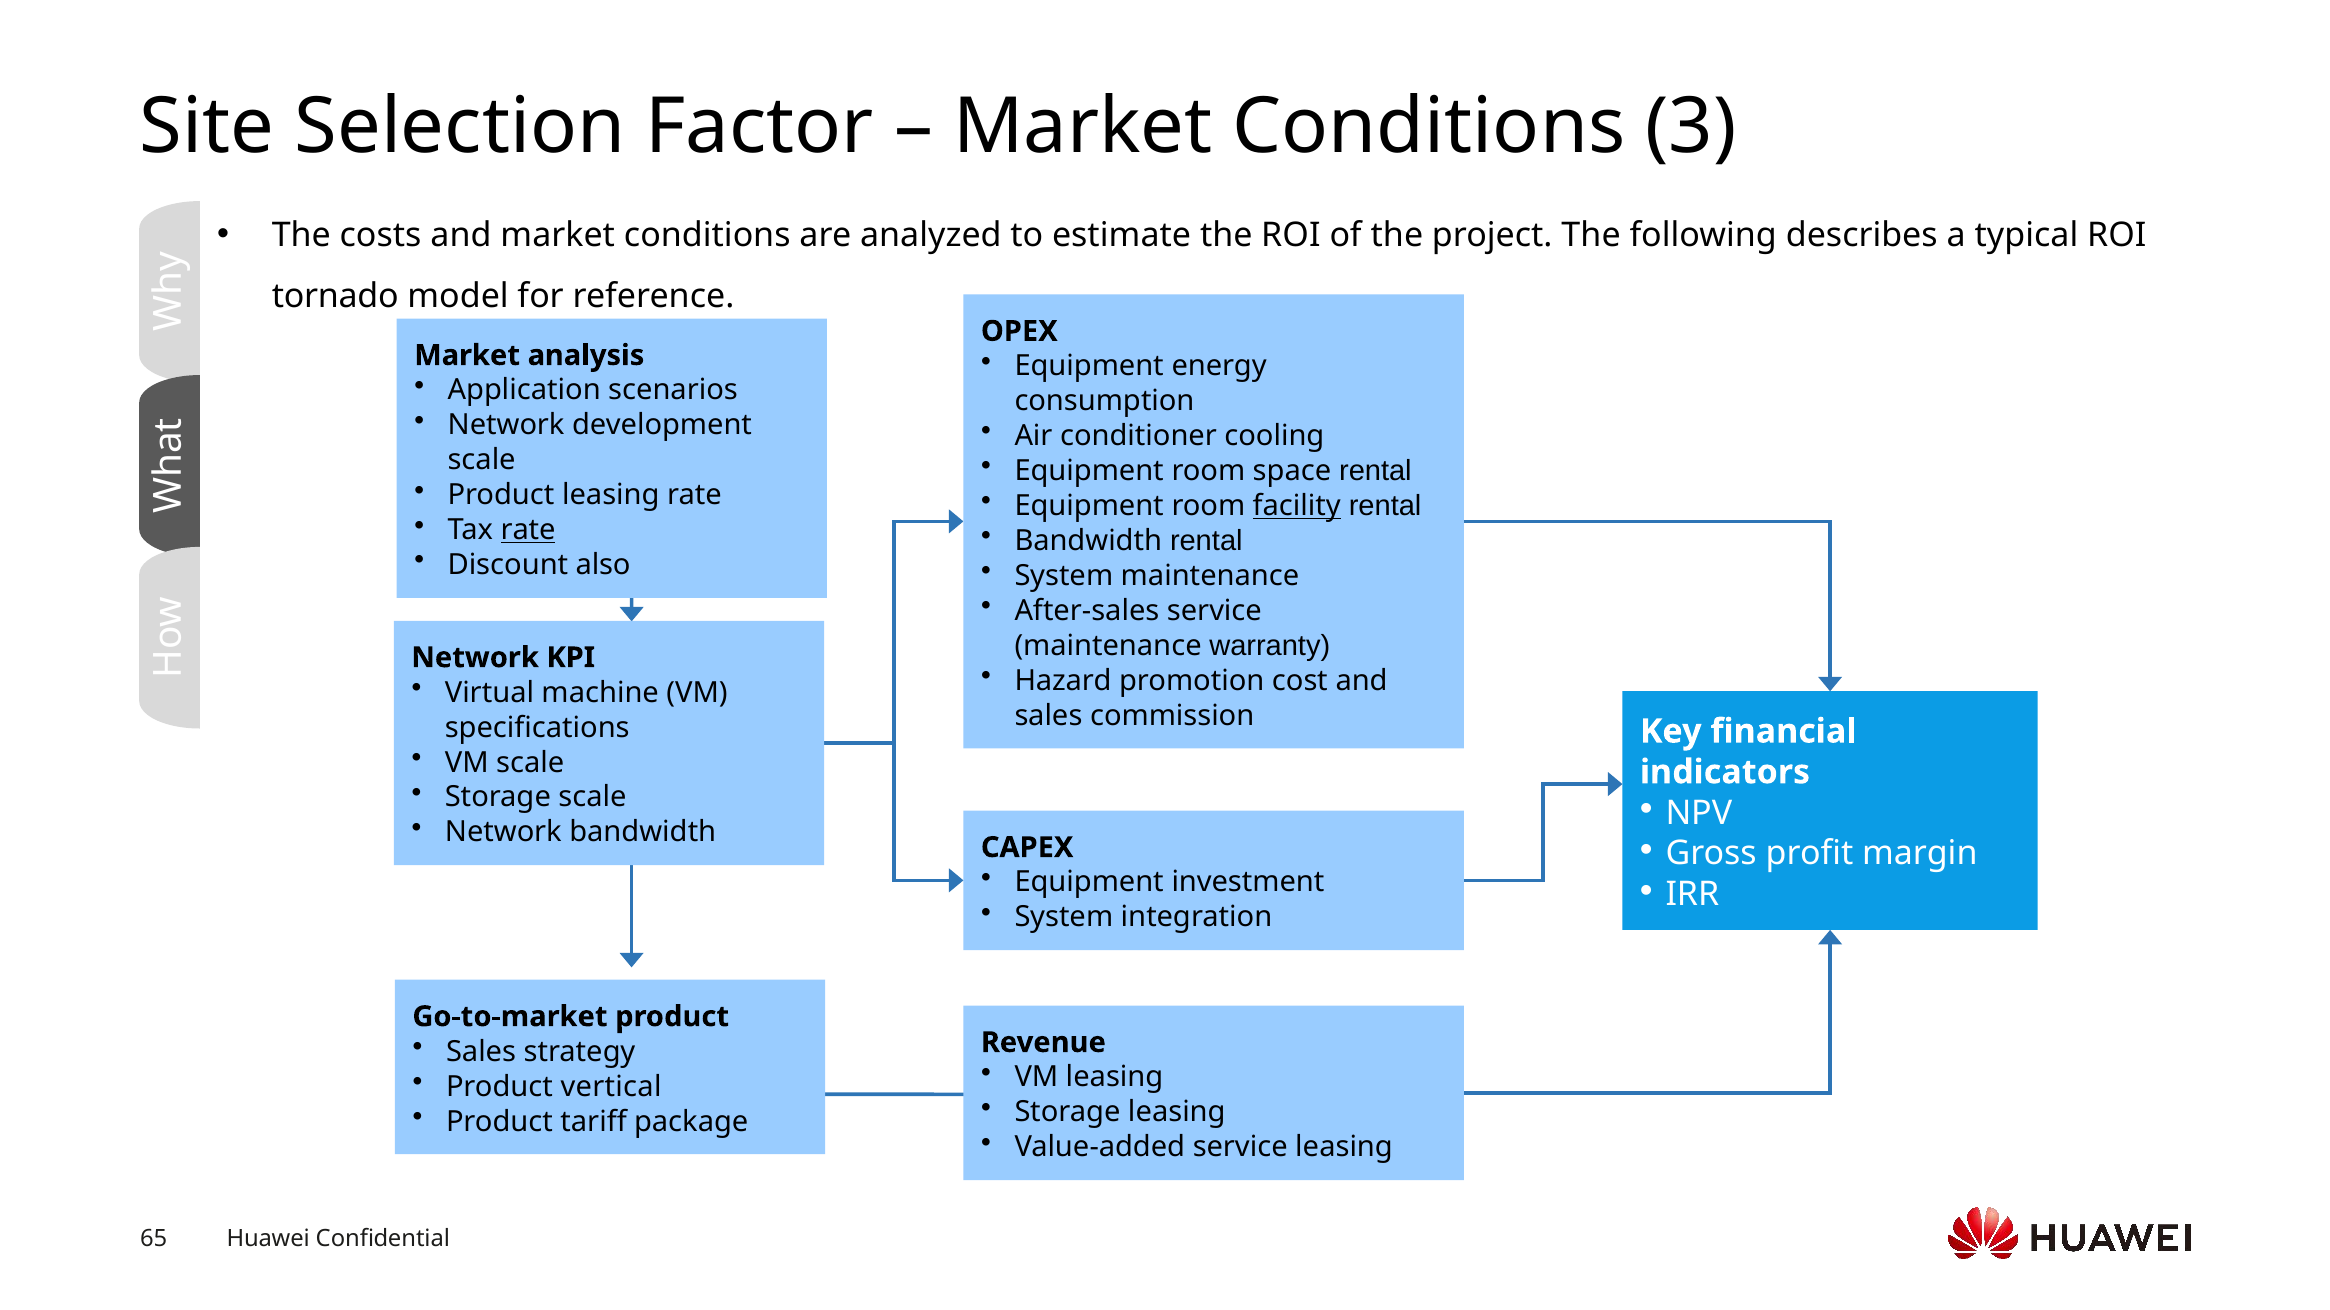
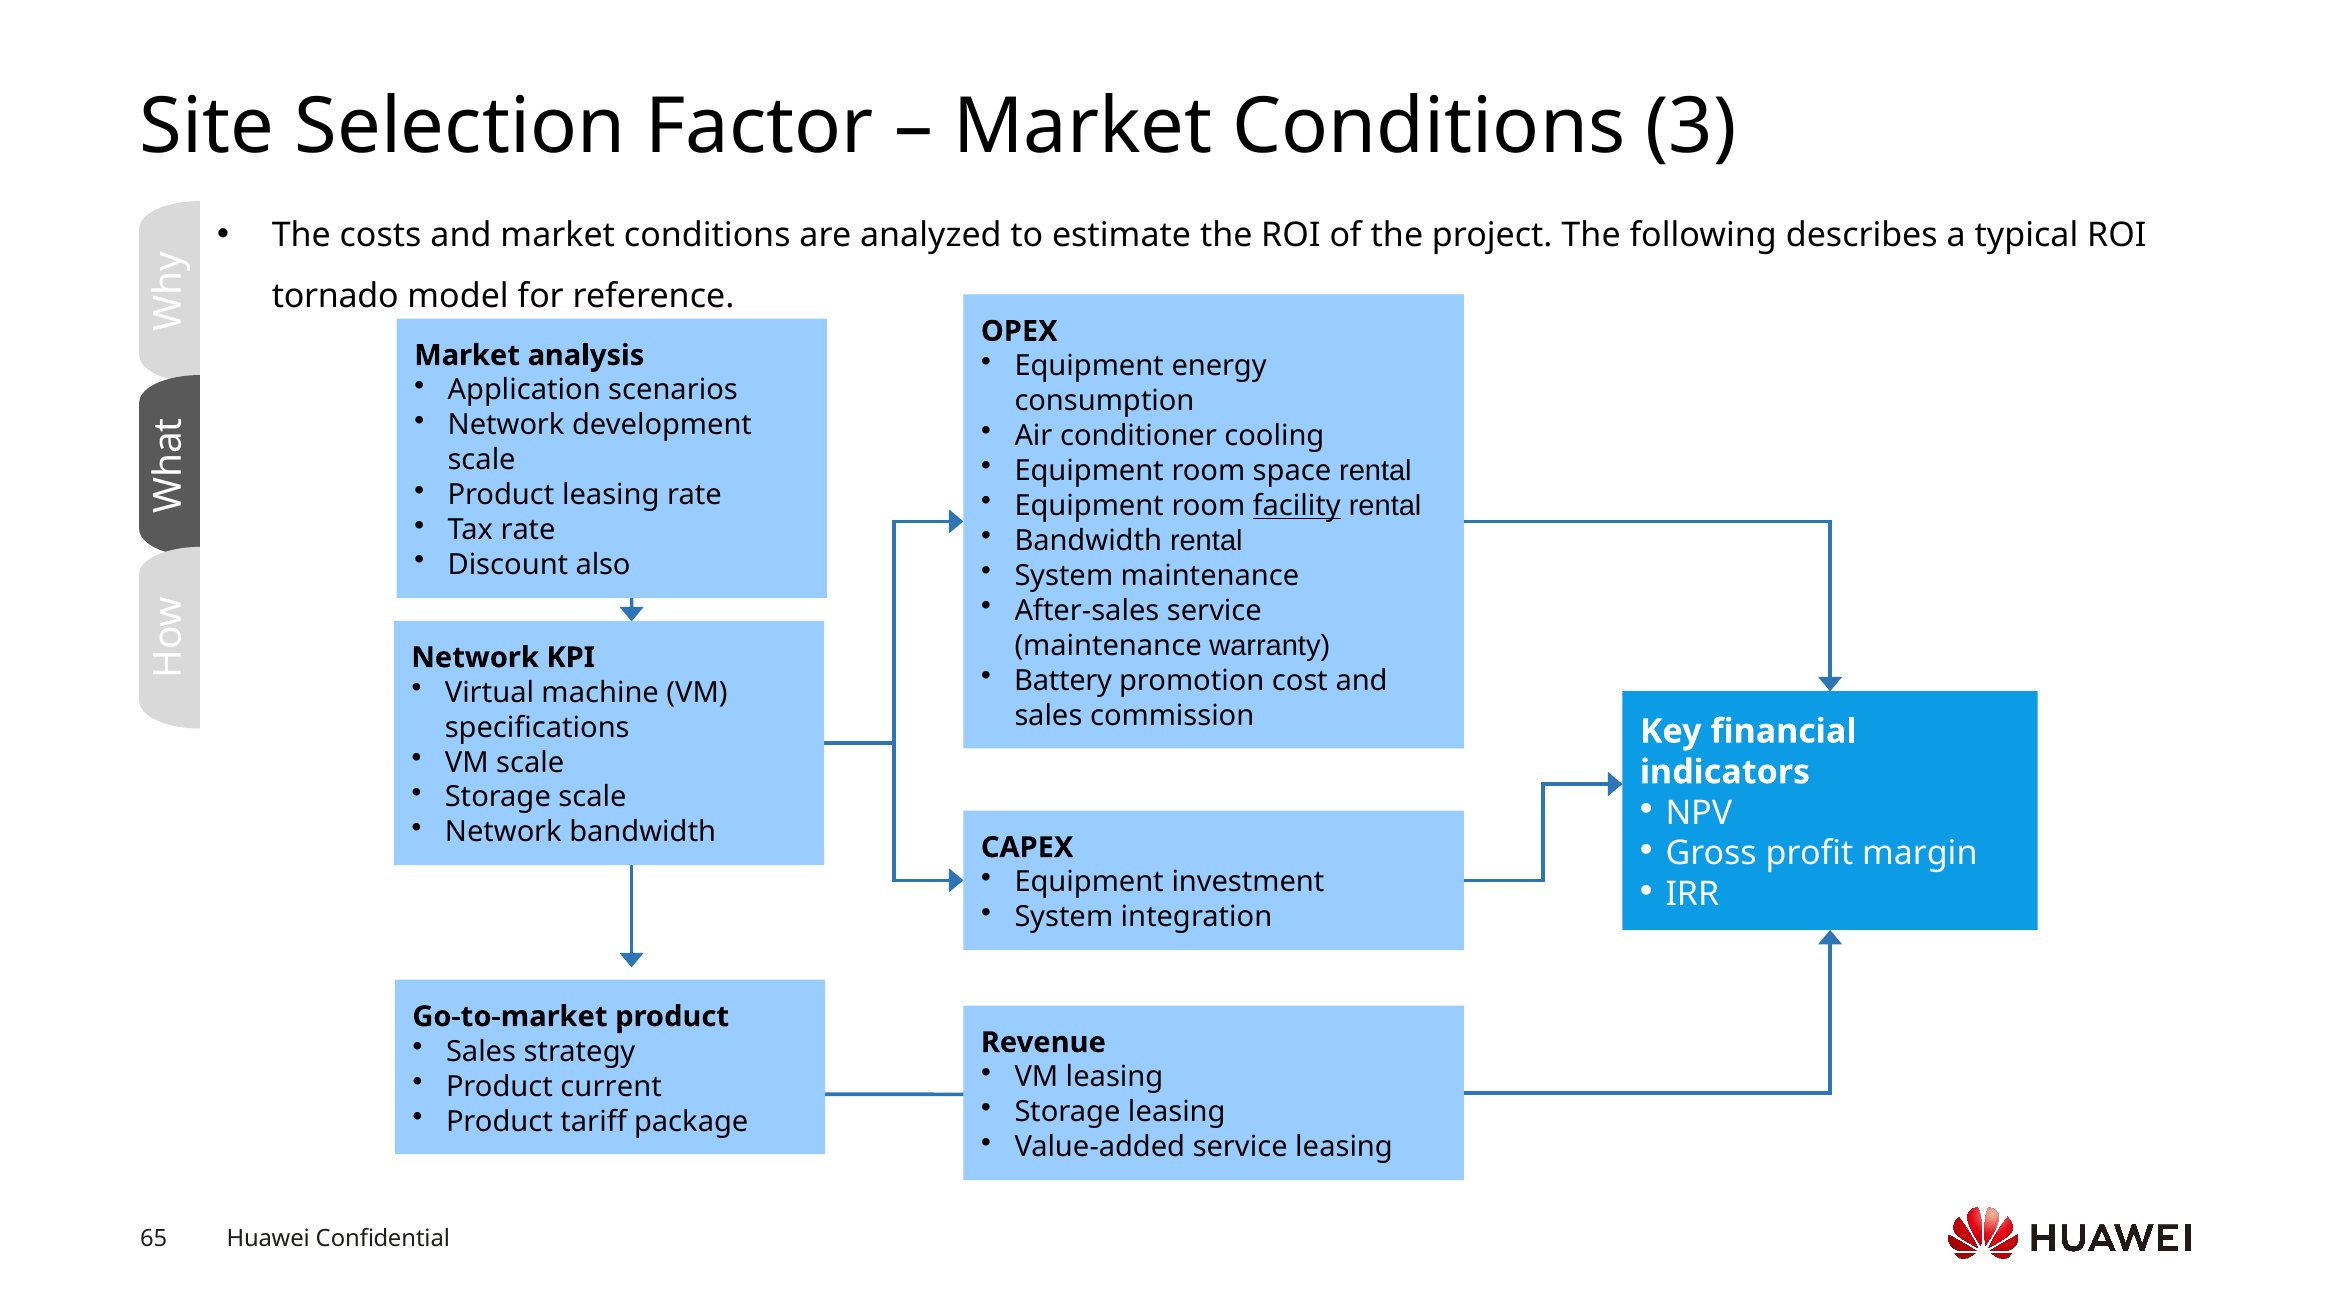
rate at (528, 530) underline: present -> none
Hazard: Hazard -> Battery
vertical: vertical -> current
